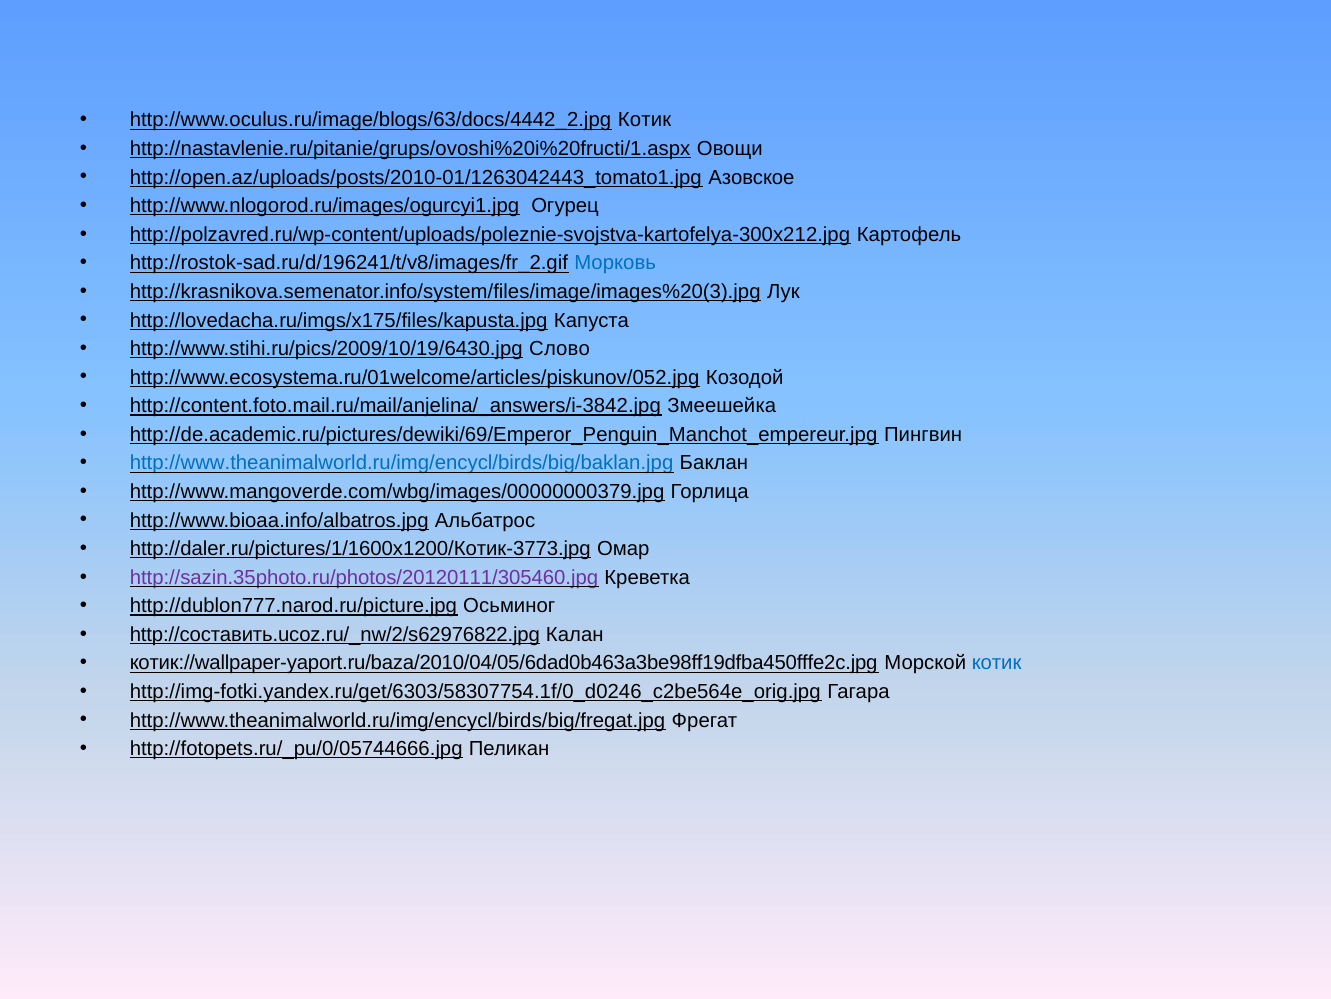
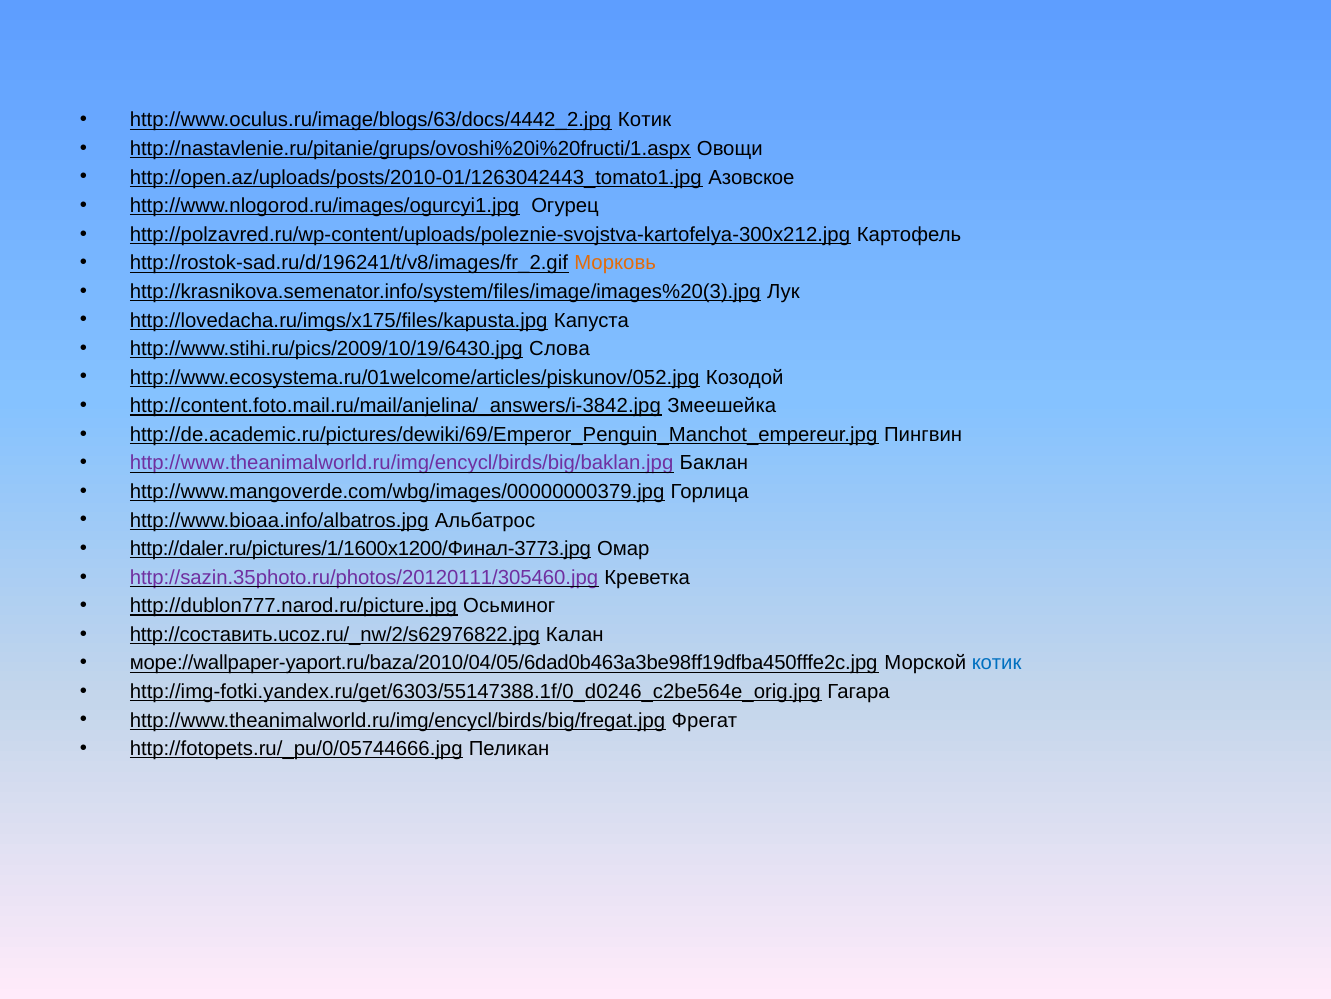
Морковь colour: blue -> orange
Слово: Слово -> Слова
http://www.theanimalworld.ru/img/encycl/birds/big/baklan.jpg colour: blue -> purple
http://daler.ru/pictures/1/1600x1200/Котик-3773.jpg: http://daler.ru/pictures/1/1600x1200/Котик-3773.jpg -> http://daler.ru/pictures/1/1600x1200/Финал-3773.jpg
котик://wallpaper-yaport.ru/baza/2010/04/05/6dad0b463a3be98ff19dfba450fffe2c.jpg: котик://wallpaper-yaport.ru/baza/2010/04/05/6dad0b463a3be98ff19dfba450fffe2c.jpg -> море://wallpaper-yaport.ru/baza/2010/04/05/6dad0b463a3be98ff19dfba450fffe2c.jpg
http://img-fotki.yandex.ru/get/6303/58307754.1f/0_d0246_c2be564e_orig.jpg: http://img-fotki.yandex.ru/get/6303/58307754.1f/0_d0246_c2be564e_orig.jpg -> http://img-fotki.yandex.ru/get/6303/55147388.1f/0_d0246_c2be564e_orig.jpg
